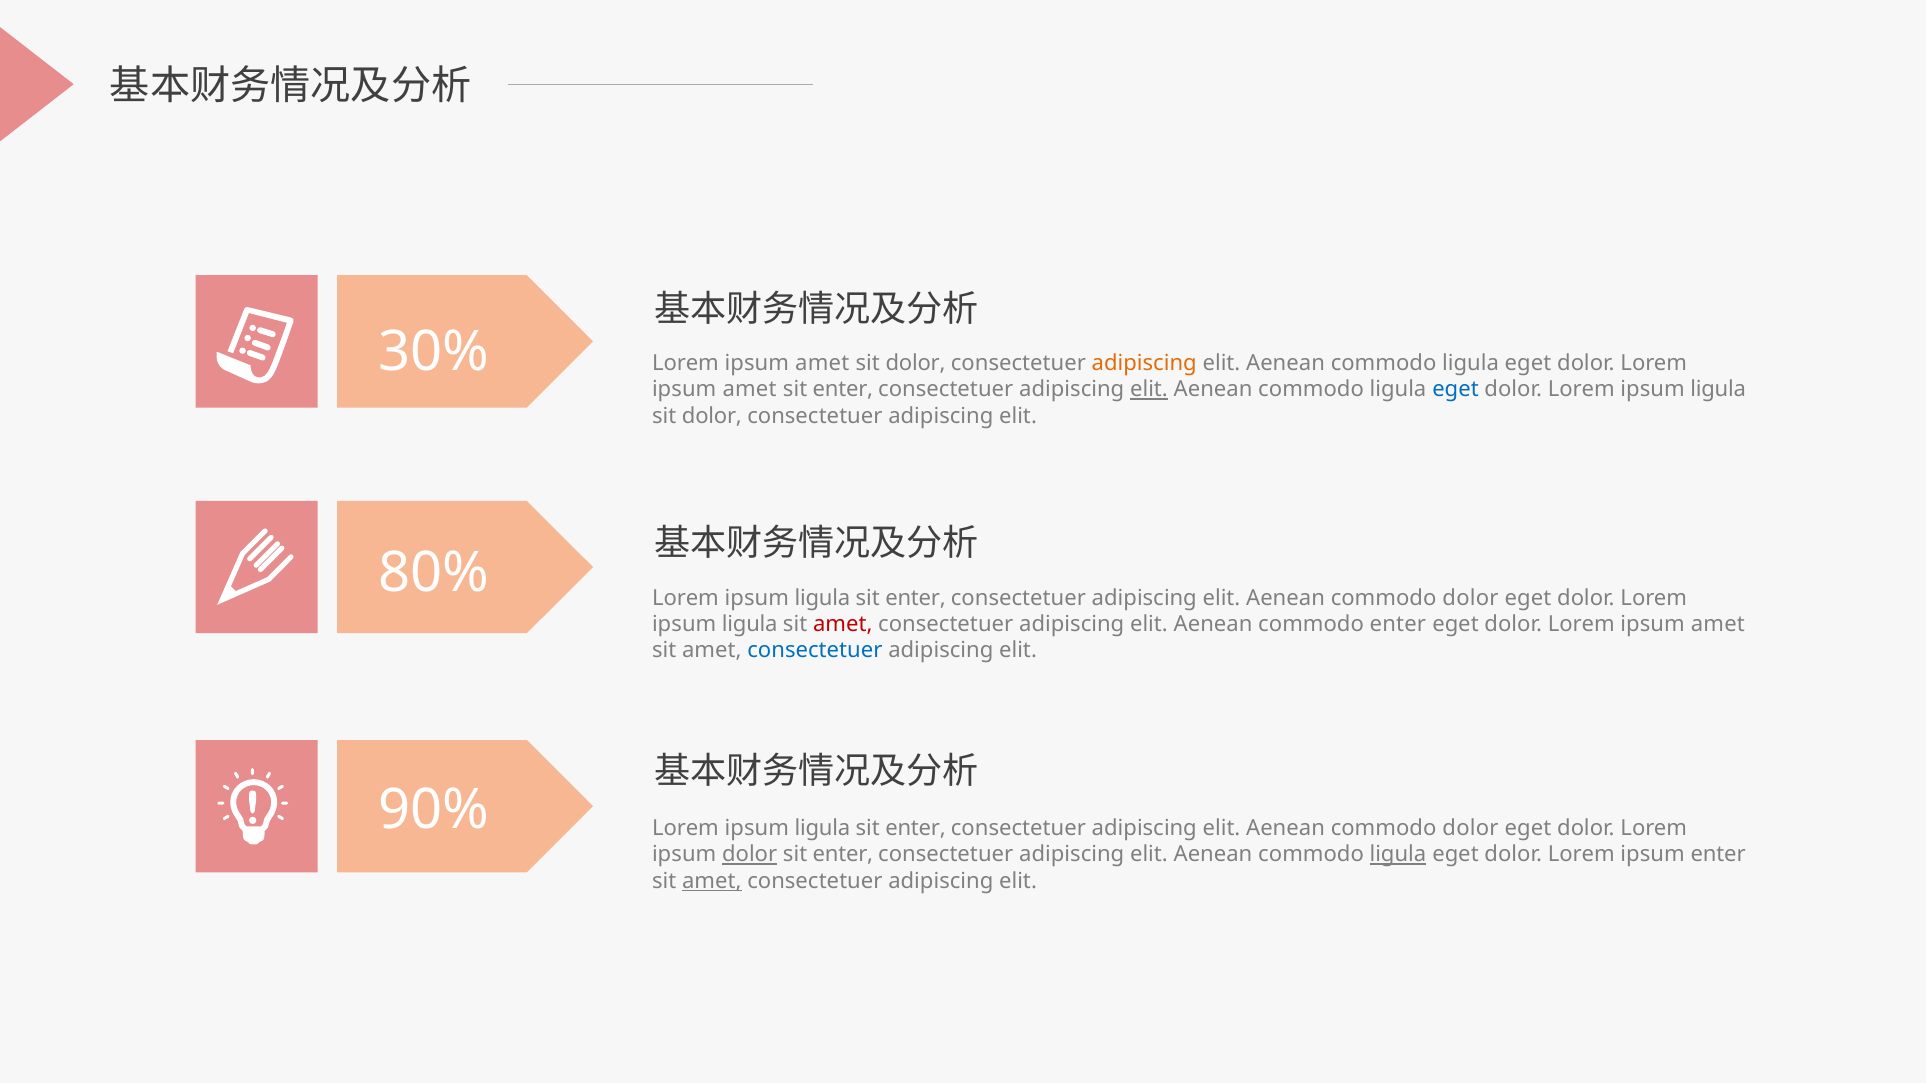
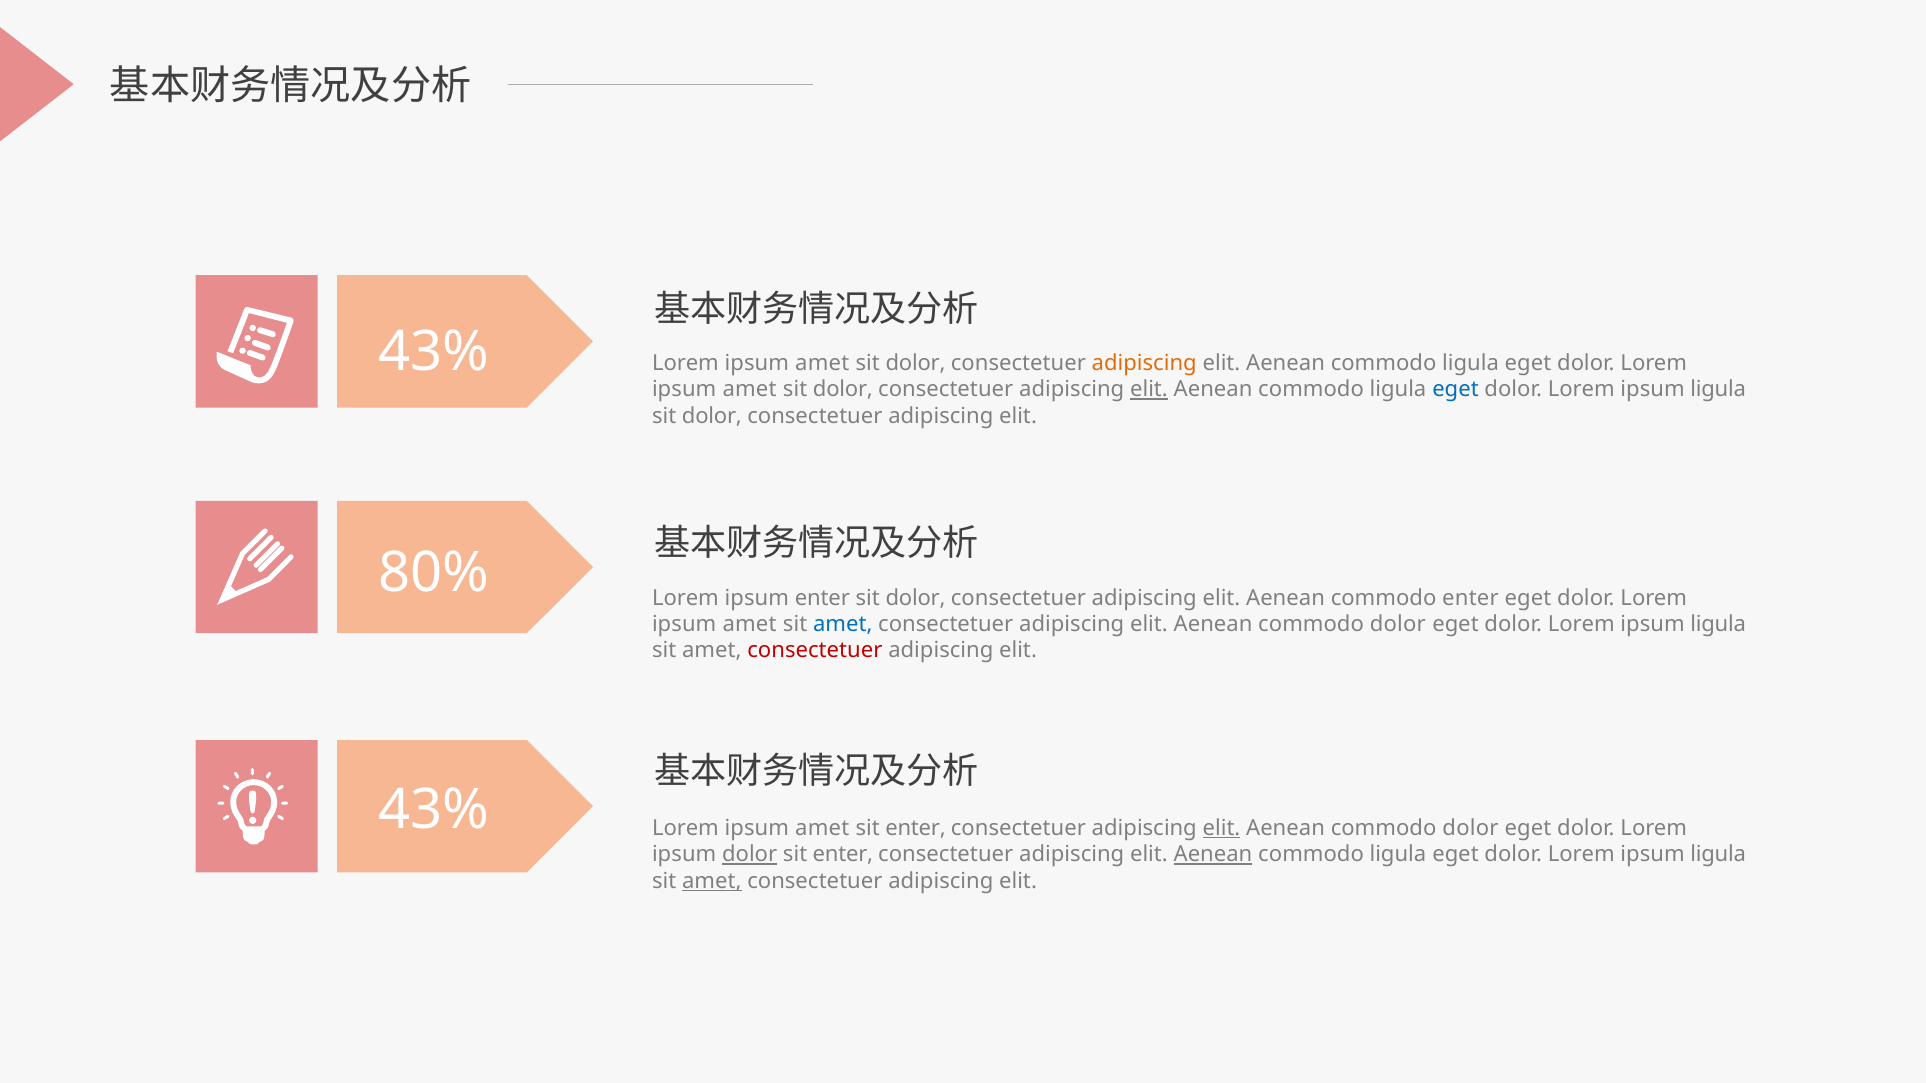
30% at (434, 352): 30% -> 43%
enter at (843, 390): enter -> dolor
ligula at (822, 598): ligula -> enter
enter at (916, 598): enter -> dolor
dolor at (1470, 598): dolor -> enter
ligula at (750, 624): ligula -> amet
amet at (843, 624) colour: red -> blue
enter at (1398, 624): enter -> dolor
amet at (1718, 624): amet -> ligula
consectetuer at (815, 651) colour: blue -> red
90% at (434, 810): 90% -> 43%
ligula at (822, 828): ligula -> amet
elit at (1222, 828) underline: none -> present
Aenean at (1213, 855) underline: none -> present
ligula at (1398, 855) underline: present -> none
enter at (1718, 855): enter -> ligula
